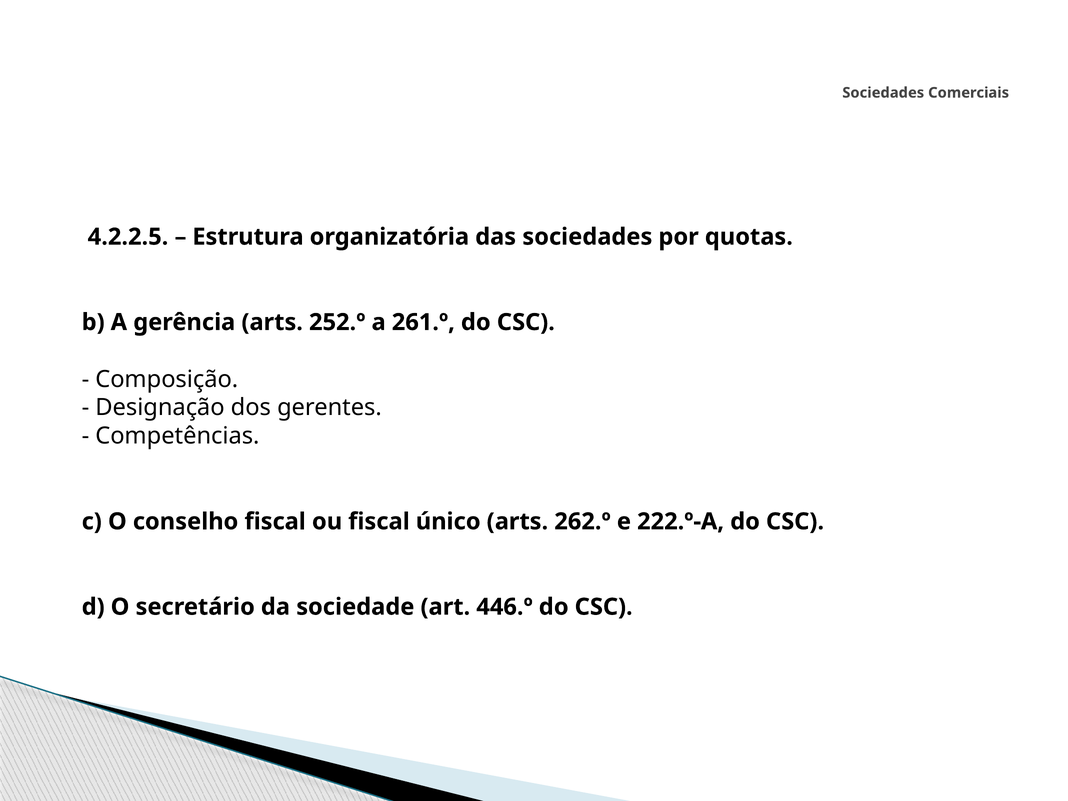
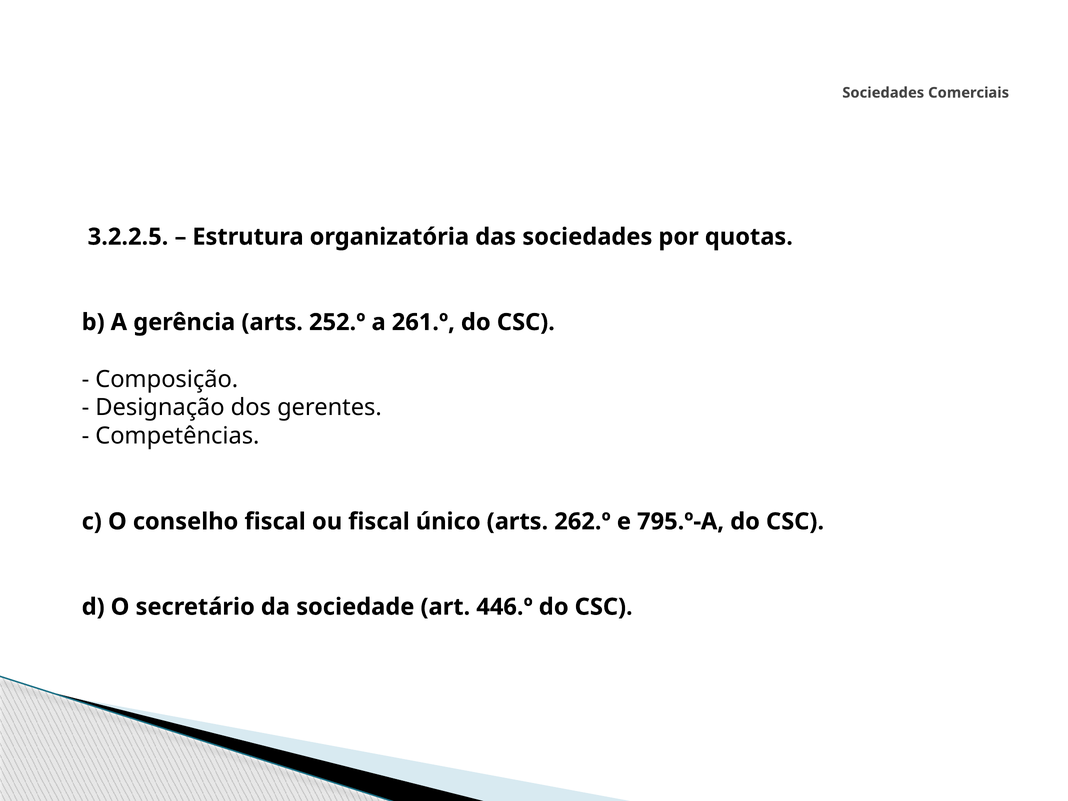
4.2.2.5: 4.2.2.5 -> 3.2.2.5
222.º-A: 222.º-A -> 795.º-A
